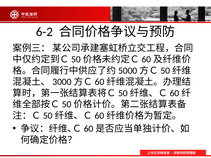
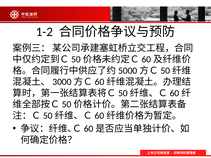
6-2: 6-2 -> 1-2
